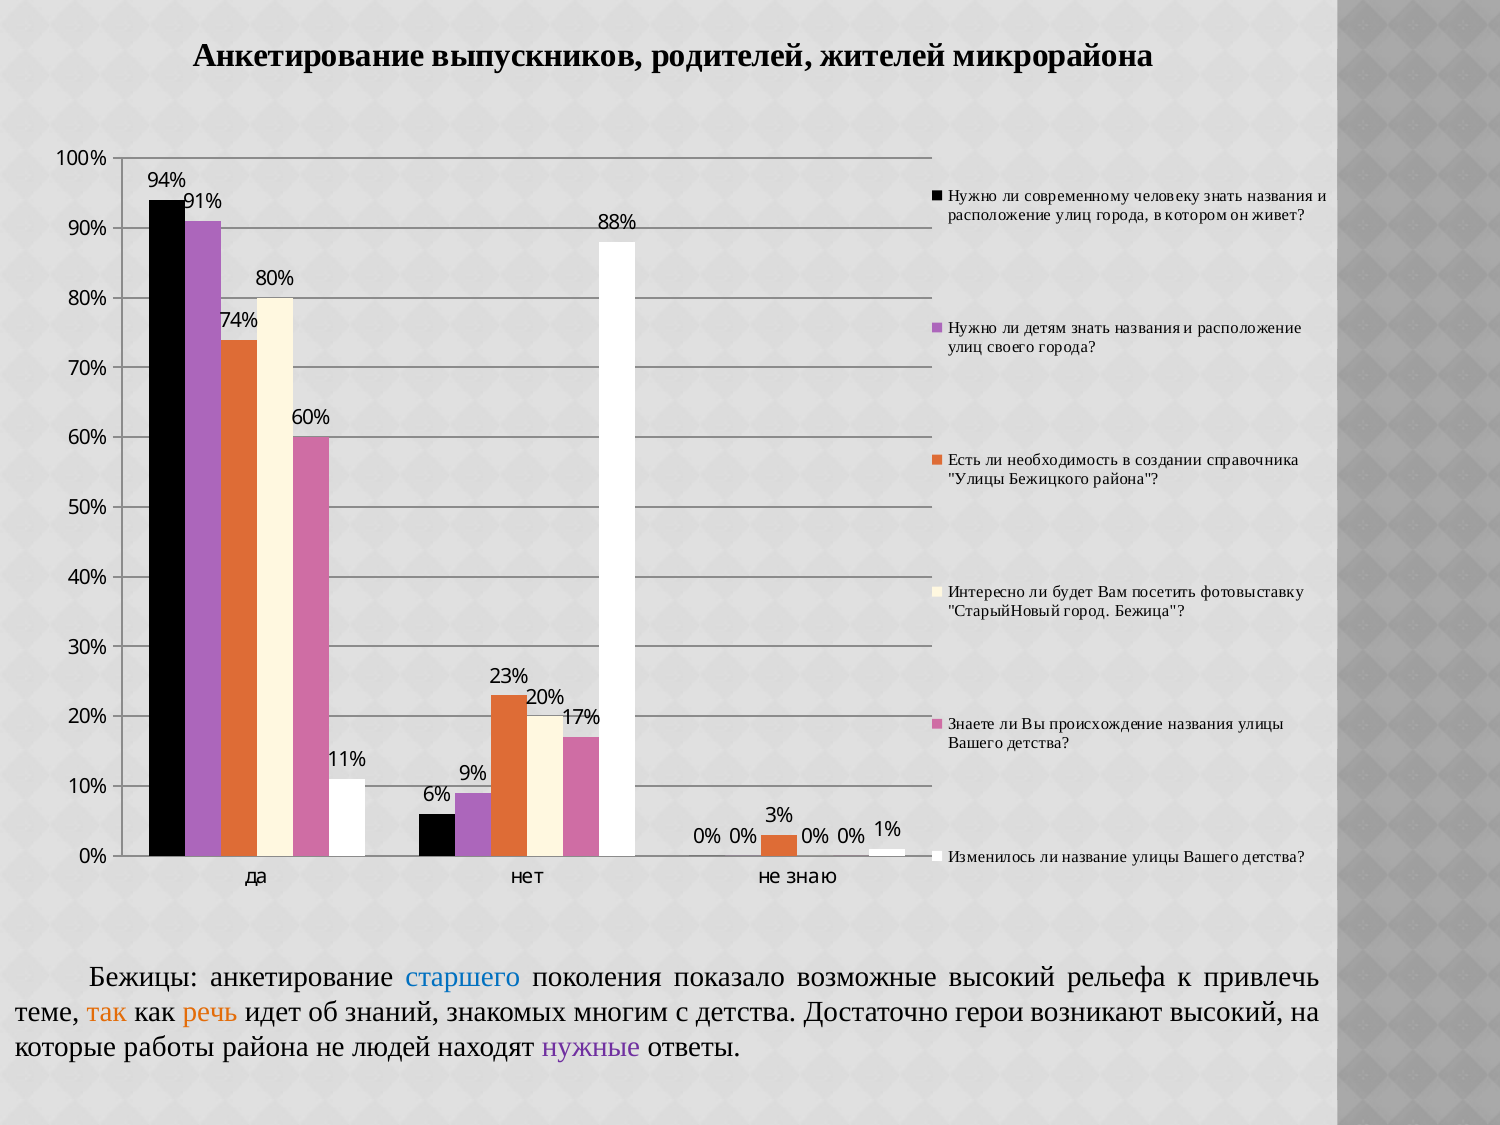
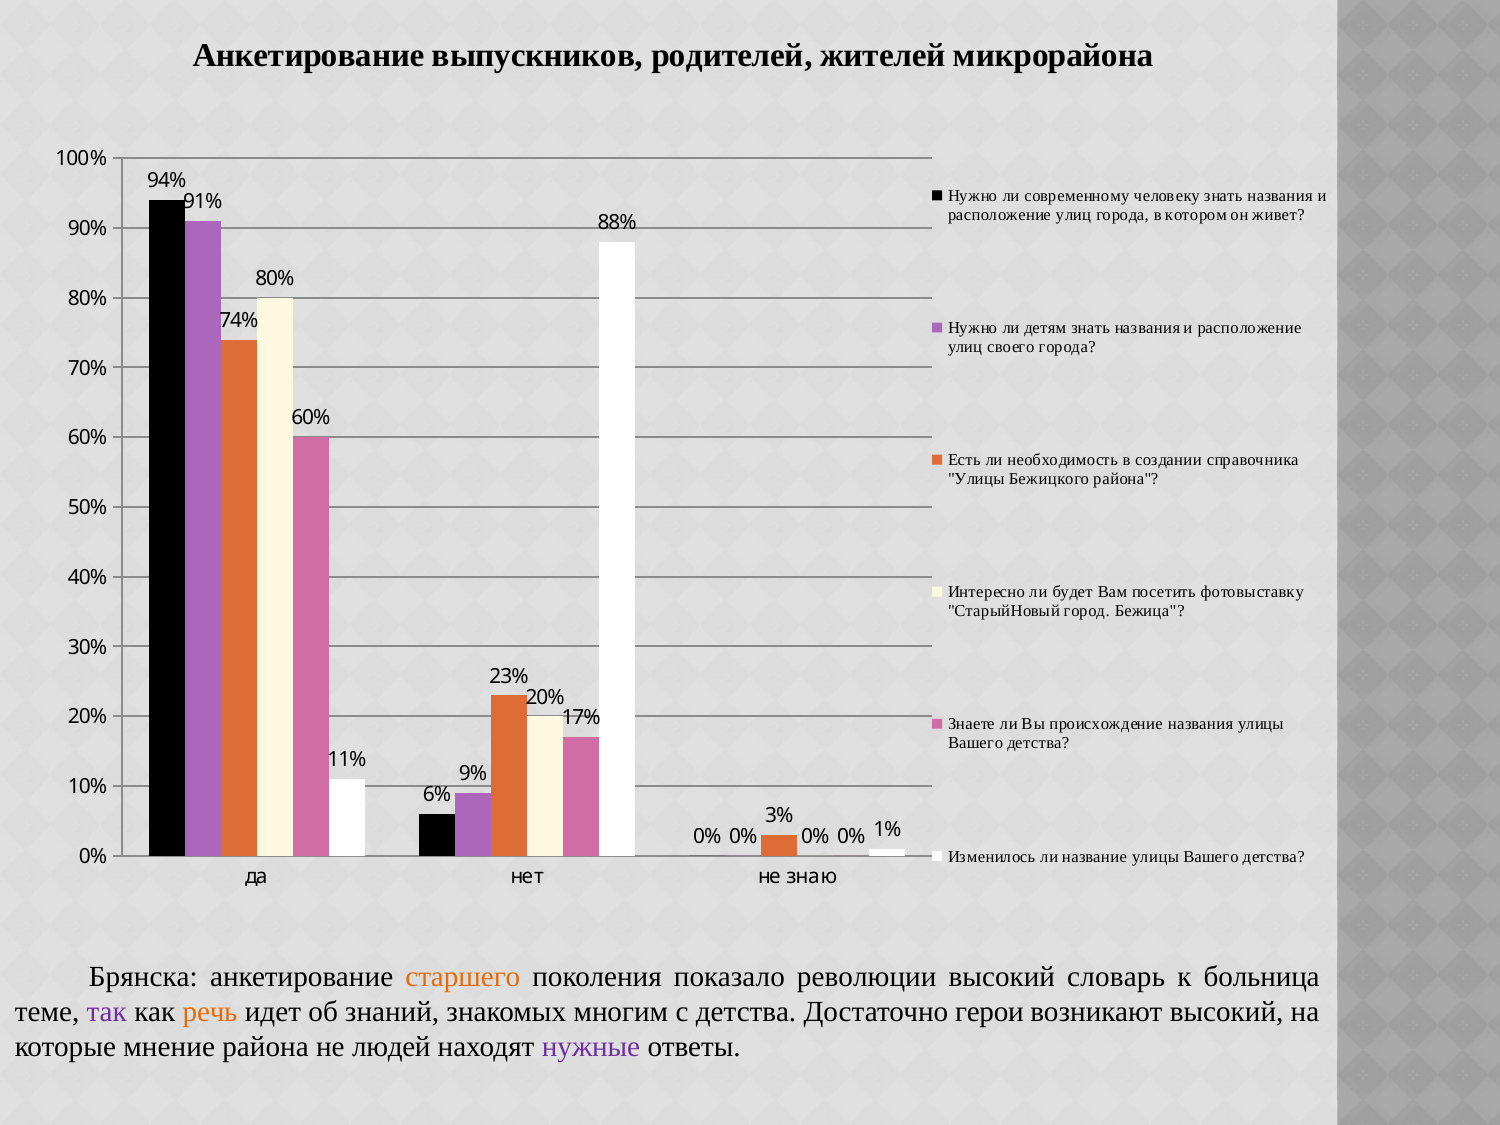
Бежицы: Бежицы -> Брянска
старшего colour: blue -> orange
возможные: возможные -> революции
рельефа: рельефа -> словарь
привлечь: привлечь -> больница
так colour: orange -> purple
работы: работы -> мнение
